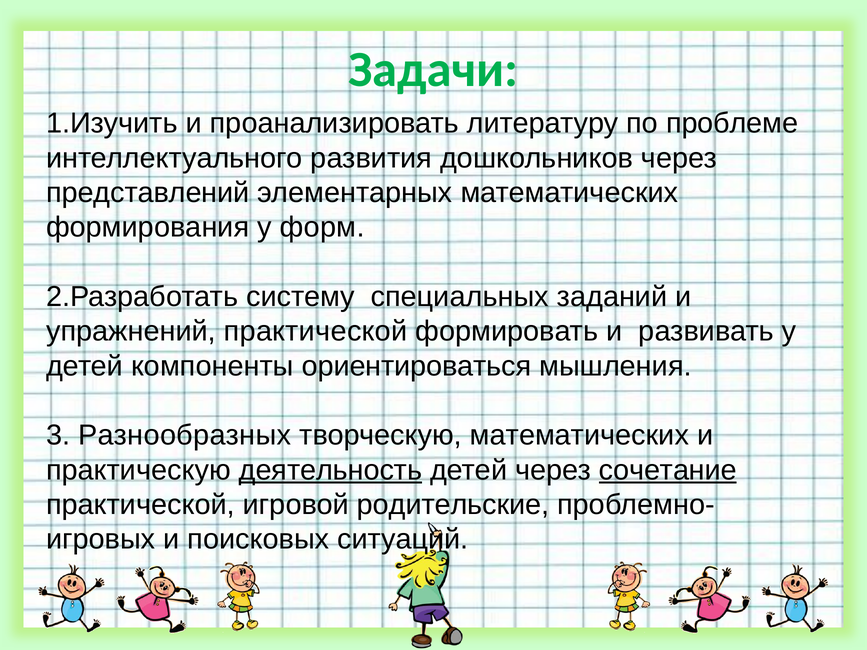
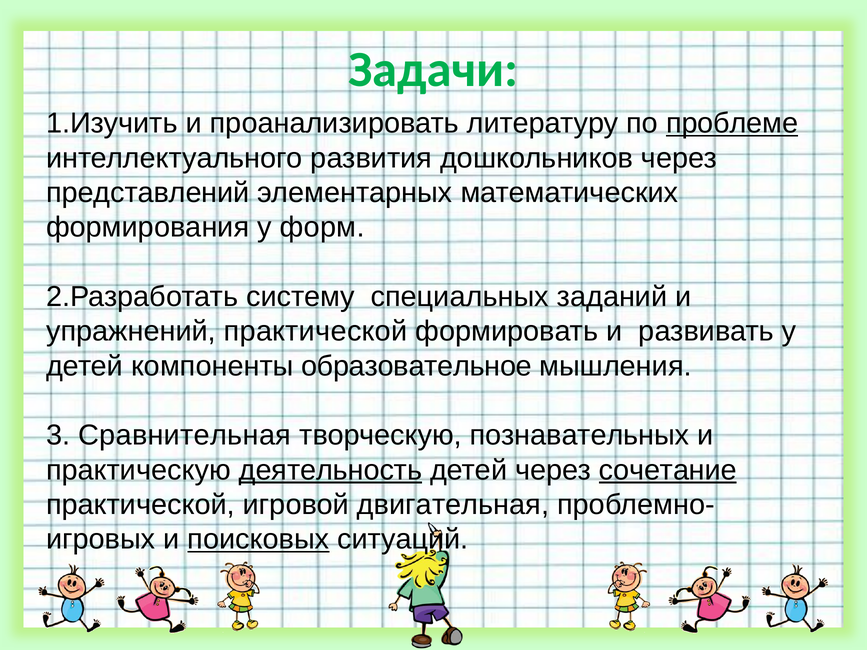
проблеме underline: none -> present
ориентироваться: ориентироваться -> образовательное
Разнообразных: Разнообразных -> Сравнительная
творческую математических: математических -> познавательных
родительские: родительские -> двигательная
поисковых underline: none -> present
